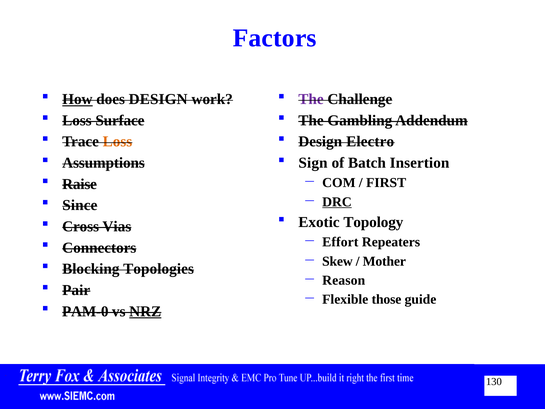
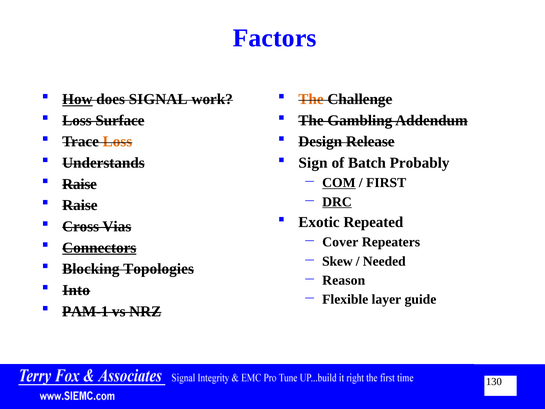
does DESIGN: DESIGN -> SIGNAL
The at (311, 99) colour: purple -> orange
Electro: Electro -> Release
Assumptions: Assumptions -> Understands
Insertion: Insertion -> Probably
COM underline: none -> present
Since at (80, 205): Since -> Raise
Topology: Topology -> Repeated
Effort: Effort -> Cover
Connectors underline: none -> present
Mother: Mother -> Needed
Pair: Pair -> Into
those: those -> layer
PAM-0: PAM-0 -> PAM-1
NRZ underline: present -> none
